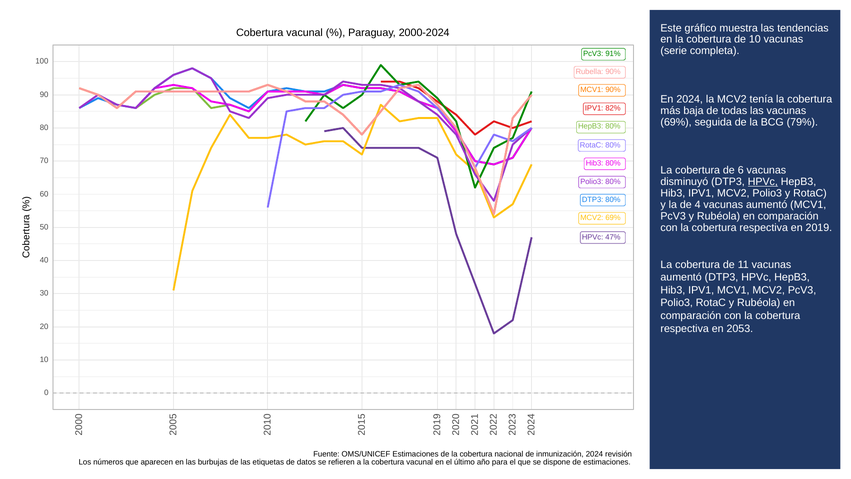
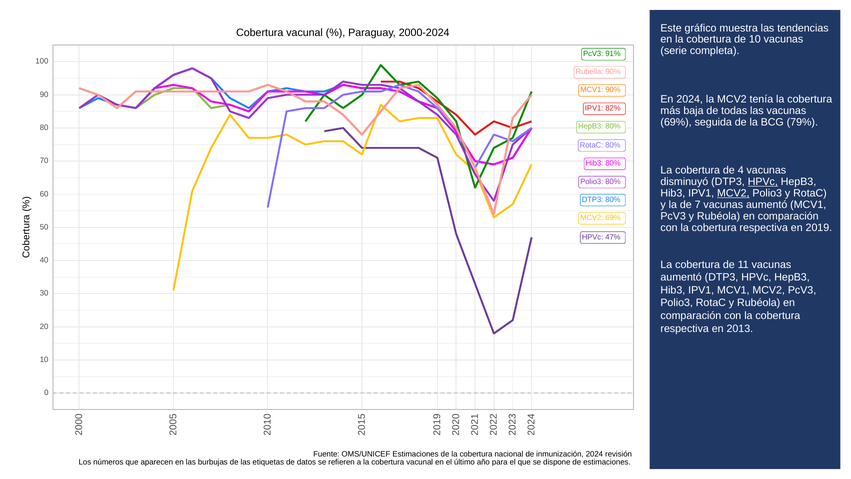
de 6: 6 -> 4
MCV2 at (733, 193) underline: none -> present
de 4: 4 -> 7
2053: 2053 -> 2013
